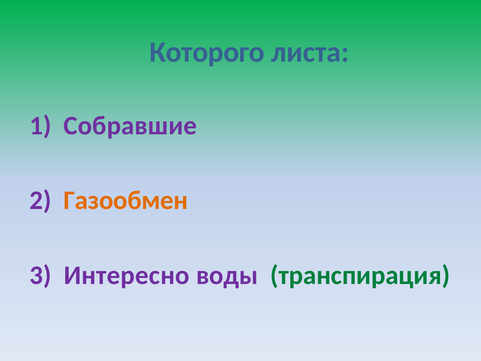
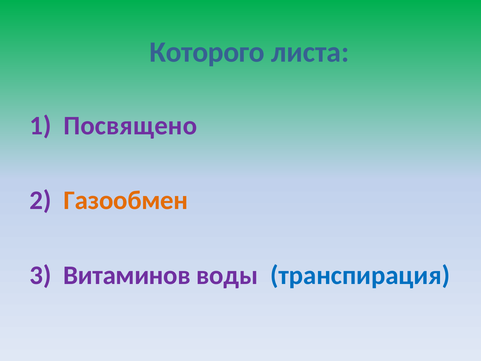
Собравшие: Собравшие -> Посвящено
Интересно: Интересно -> Витаминов
транспирация colour: green -> blue
